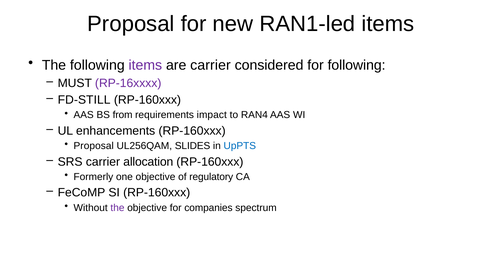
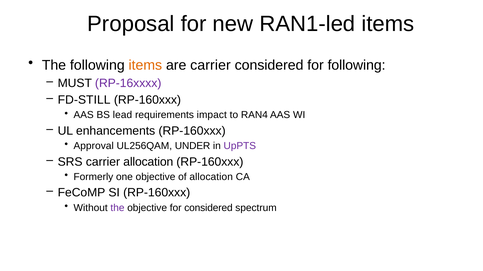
items at (145, 65) colour: purple -> orange
from: from -> lead
Proposal at (94, 146): Proposal -> Approval
SLIDES: SLIDES -> UNDER
UpPTS colour: blue -> purple
of regulatory: regulatory -> allocation
for companies: companies -> considered
